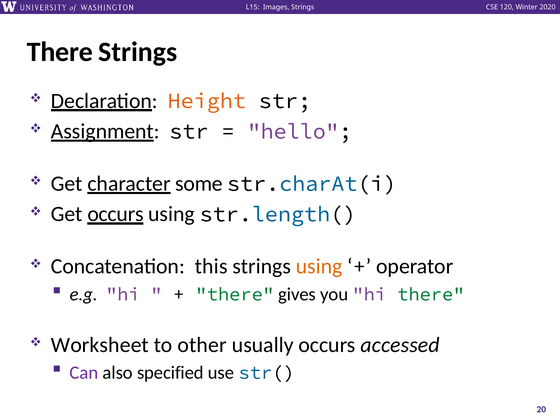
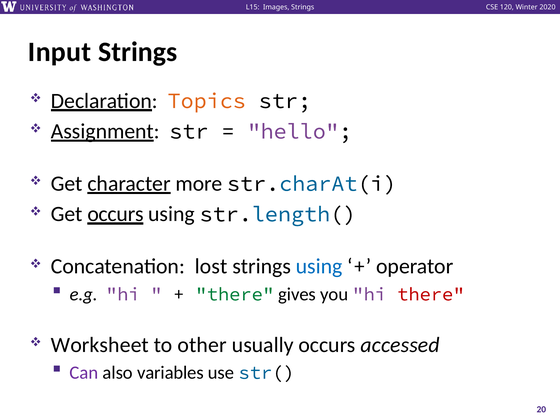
There at (60, 52): There -> Input
Height: Height -> Topics
some: some -> more
this: this -> lost
using at (319, 266) colour: orange -> blue
there at (431, 294) colour: green -> red
specified: specified -> variables
